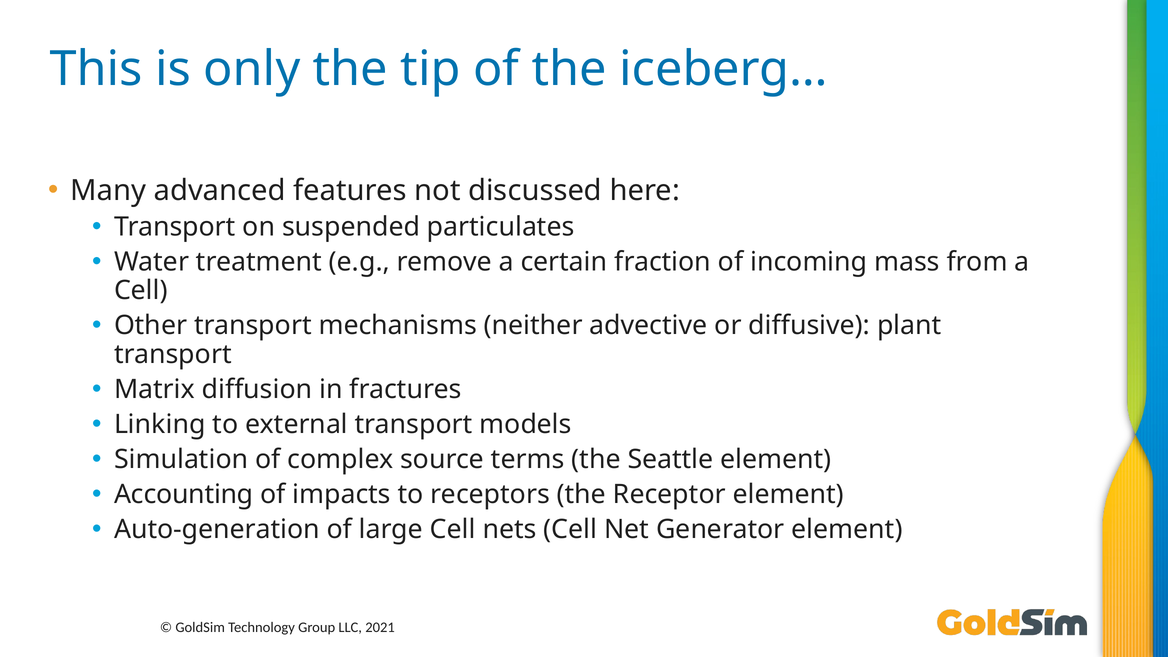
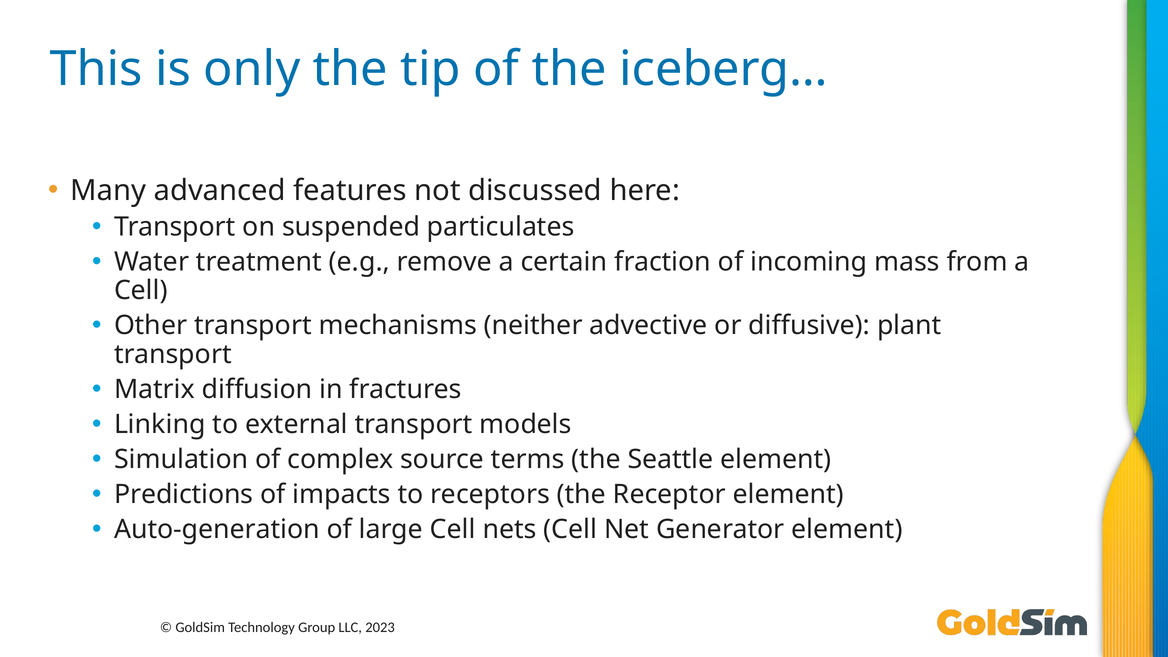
Accounting: Accounting -> Predictions
2021: 2021 -> 2023
